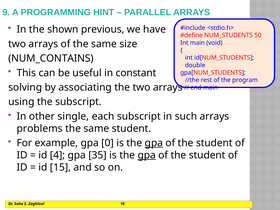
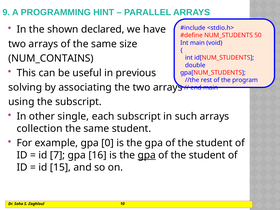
previous: previous -> declared
constant: constant -> previous
problems: problems -> collection
gpa at (154, 143) underline: present -> none
4: 4 -> 7
35: 35 -> 16
